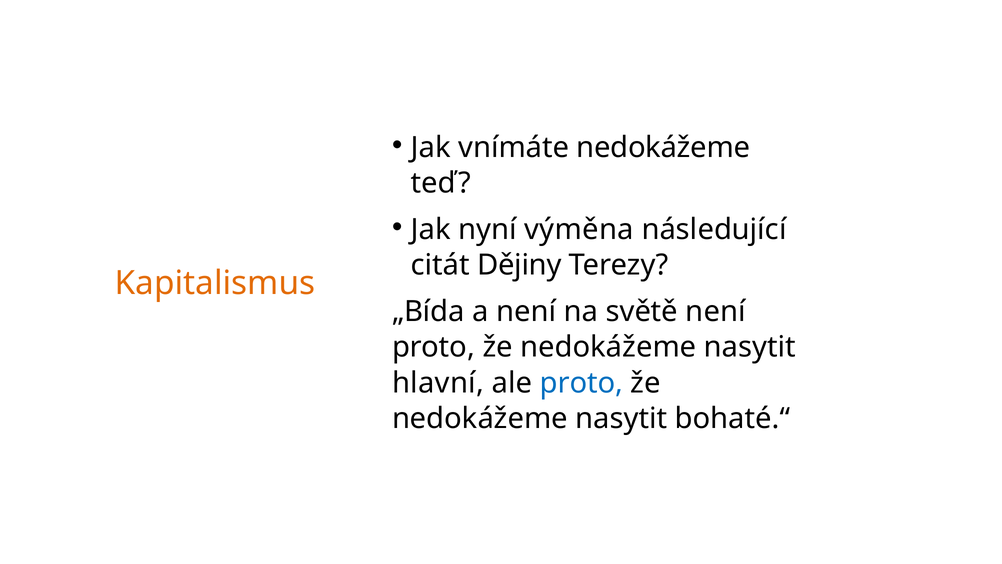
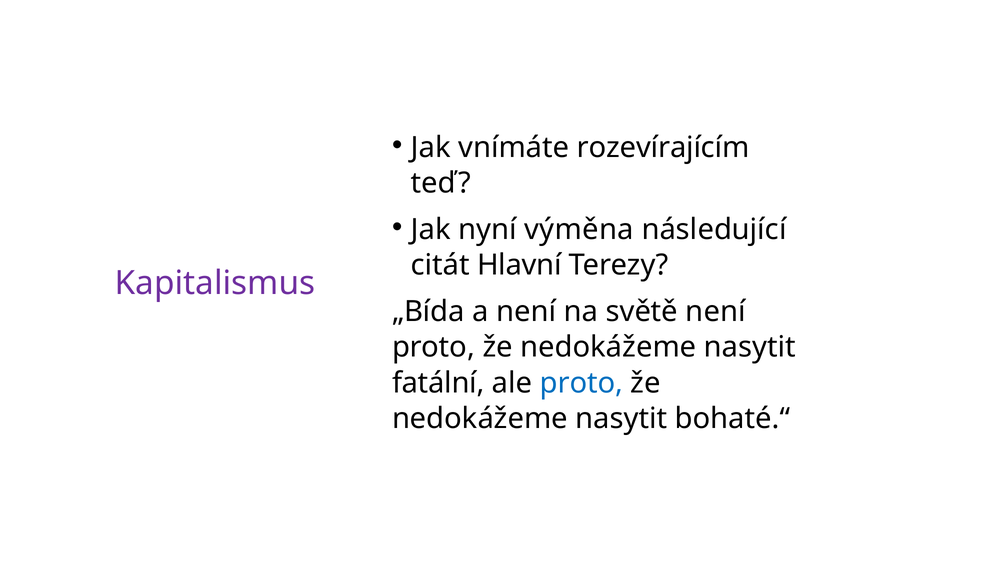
vnímáte nedokážeme: nedokážeme -> rozevírajícím
Dějiny: Dějiny -> Hlavní
Kapitalismus colour: orange -> purple
hlavní: hlavní -> fatální
